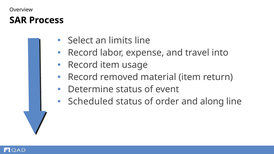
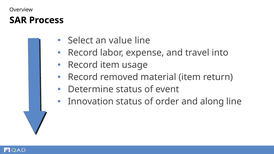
limits: limits -> value
Scheduled: Scheduled -> Innovation
